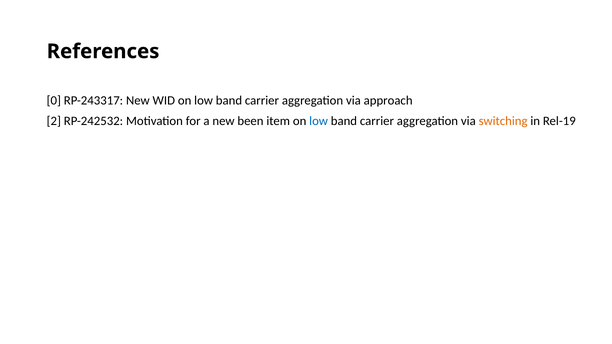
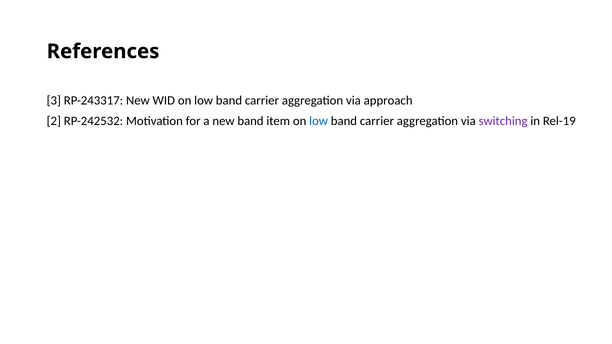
0: 0 -> 3
new been: been -> band
switching colour: orange -> purple
